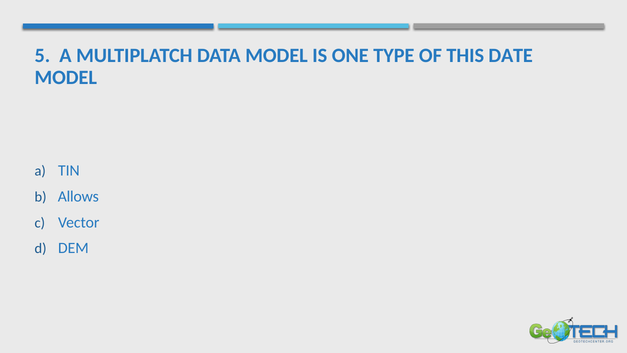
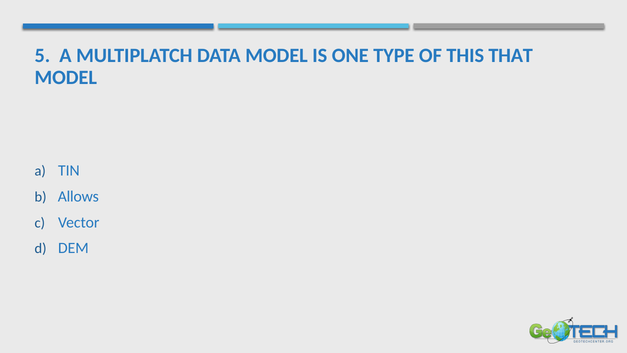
DATE: DATE -> THAT
